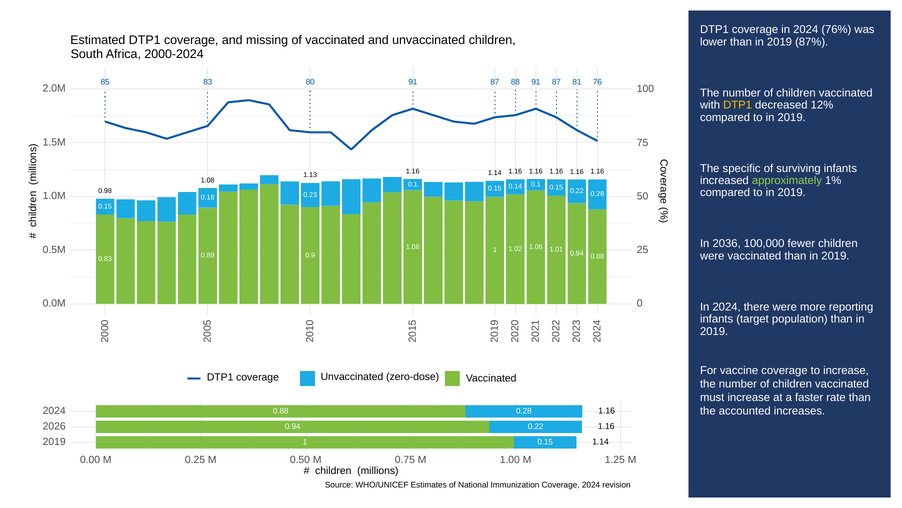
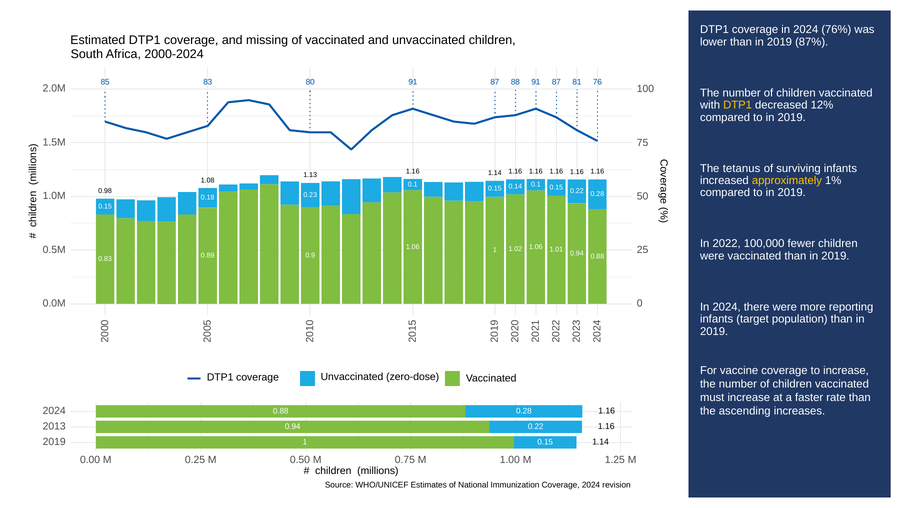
specific: specific -> tetanus
approximately colour: light green -> yellow
2036: 2036 -> 2022
accounted: accounted -> ascending
2026: 2026 -> 2013
